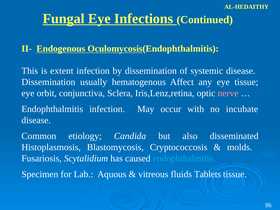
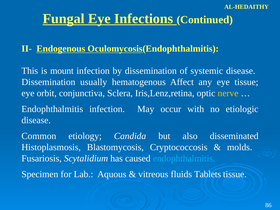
extent: extent -> mount
nerve colour: pink -> yellow
incubate: incubate -> etiologic
